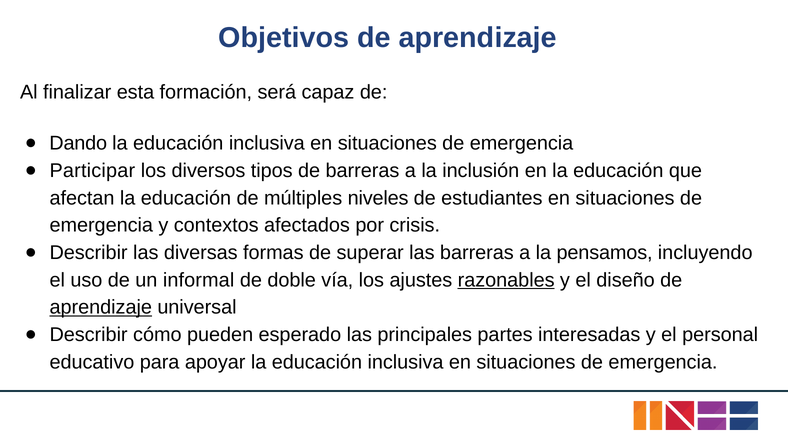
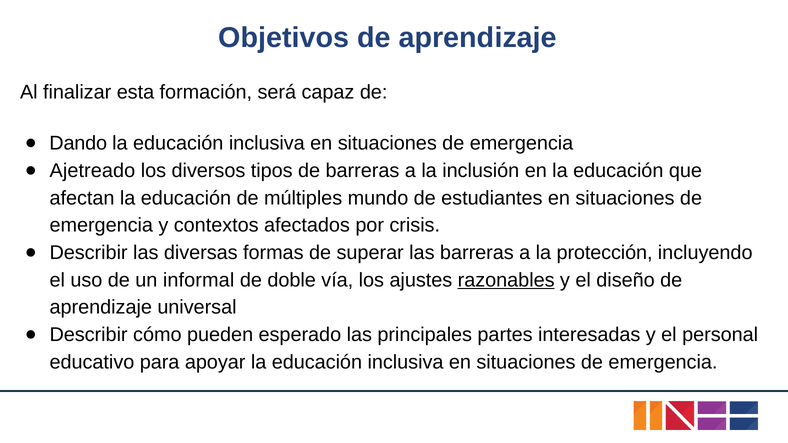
Participar: Participar -> Ajetreado
niveles: niveles -> mundo
pensamos: pensamos -> protección
aprendizaje at (101, 308) underline: present -> none
